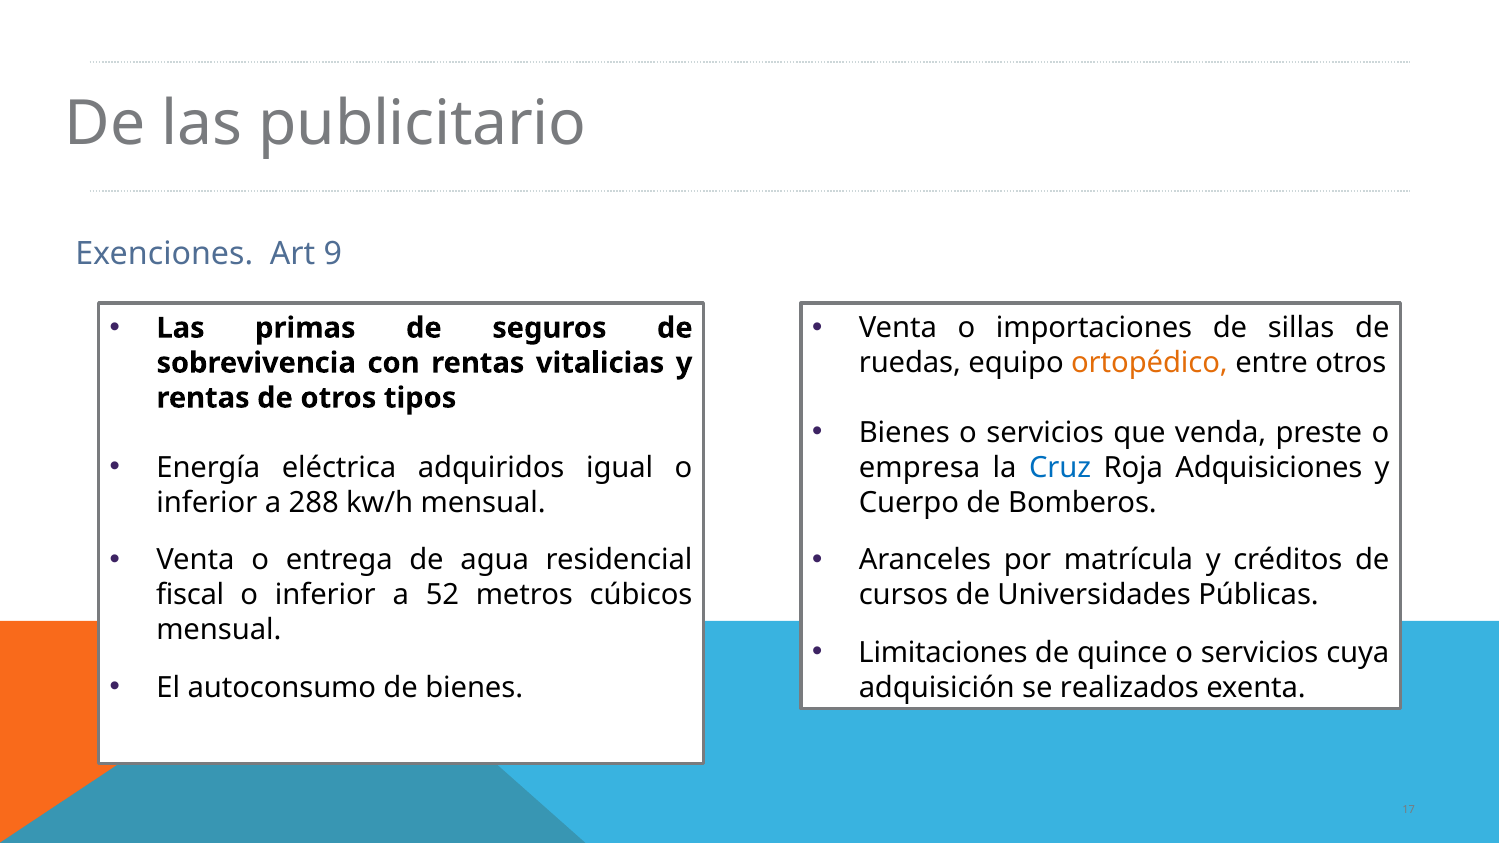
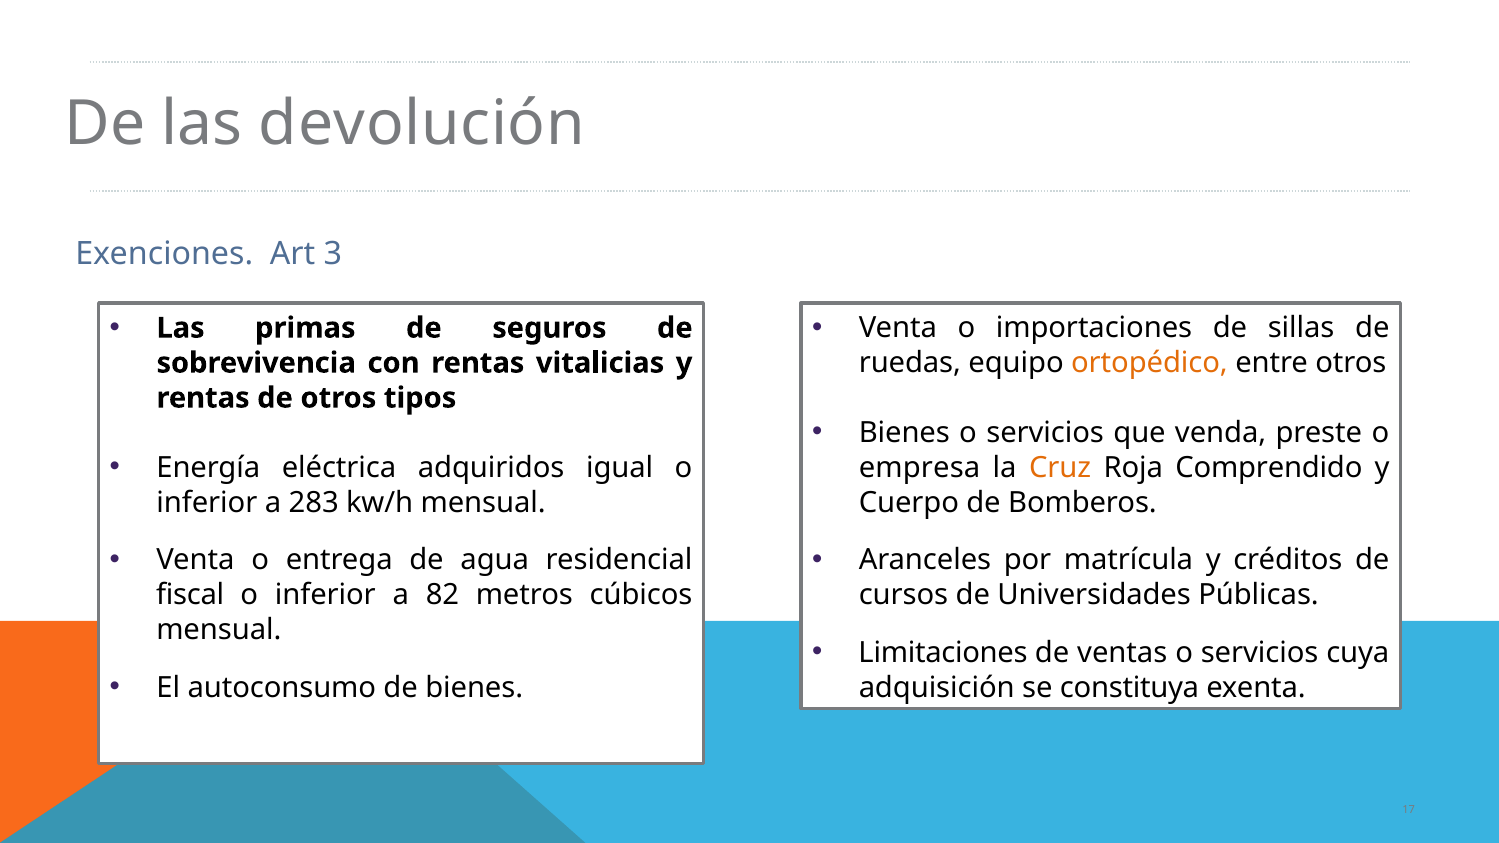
publicitario: publicitario -> devolución
9: 9 -> 3
Cruz colour: blue -> orange
Adquisiciones: Adquisiciones -> Comprendido
288: 288 -> 283
52: 52 -> 82
quince: quince -> ventas
realizados: realizados -> constituya
